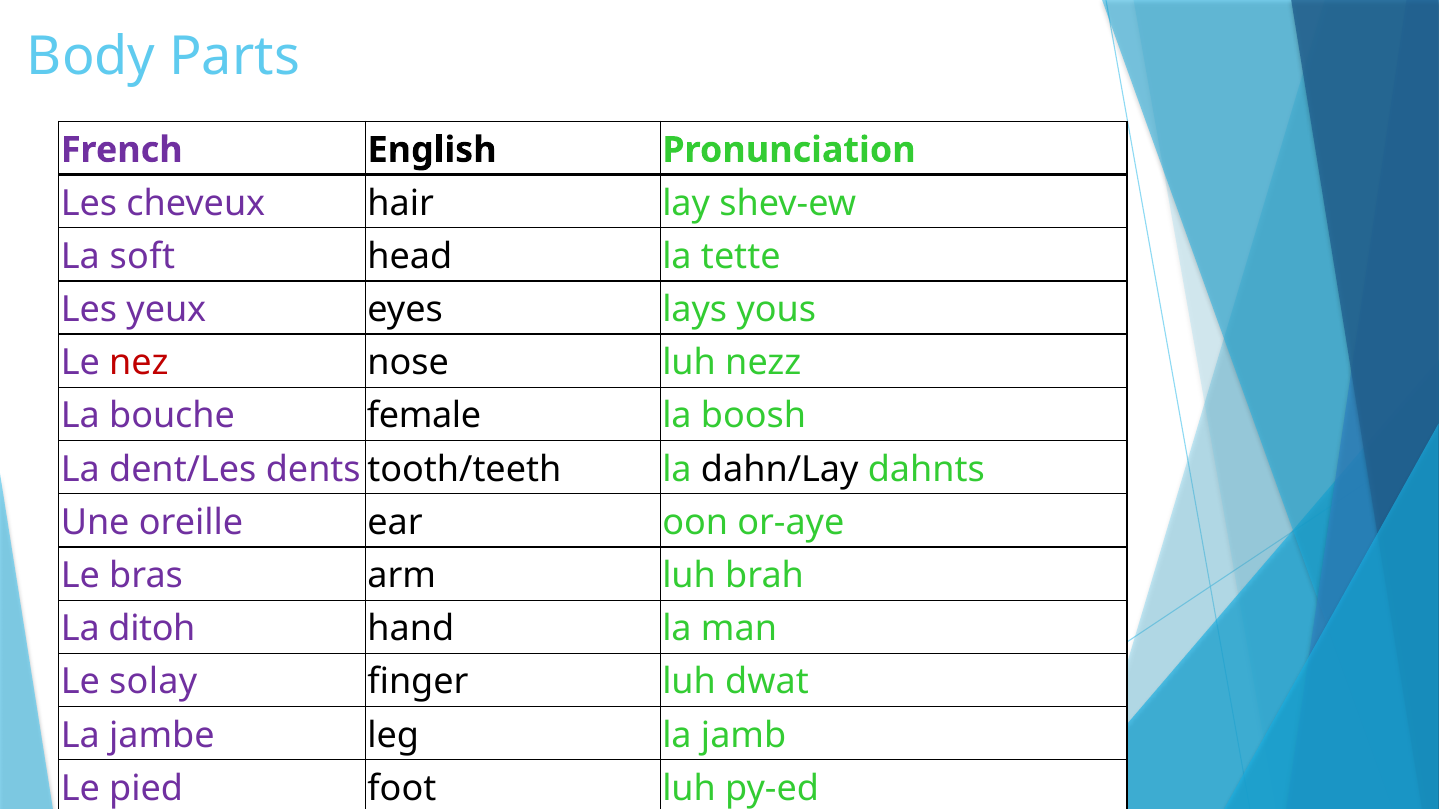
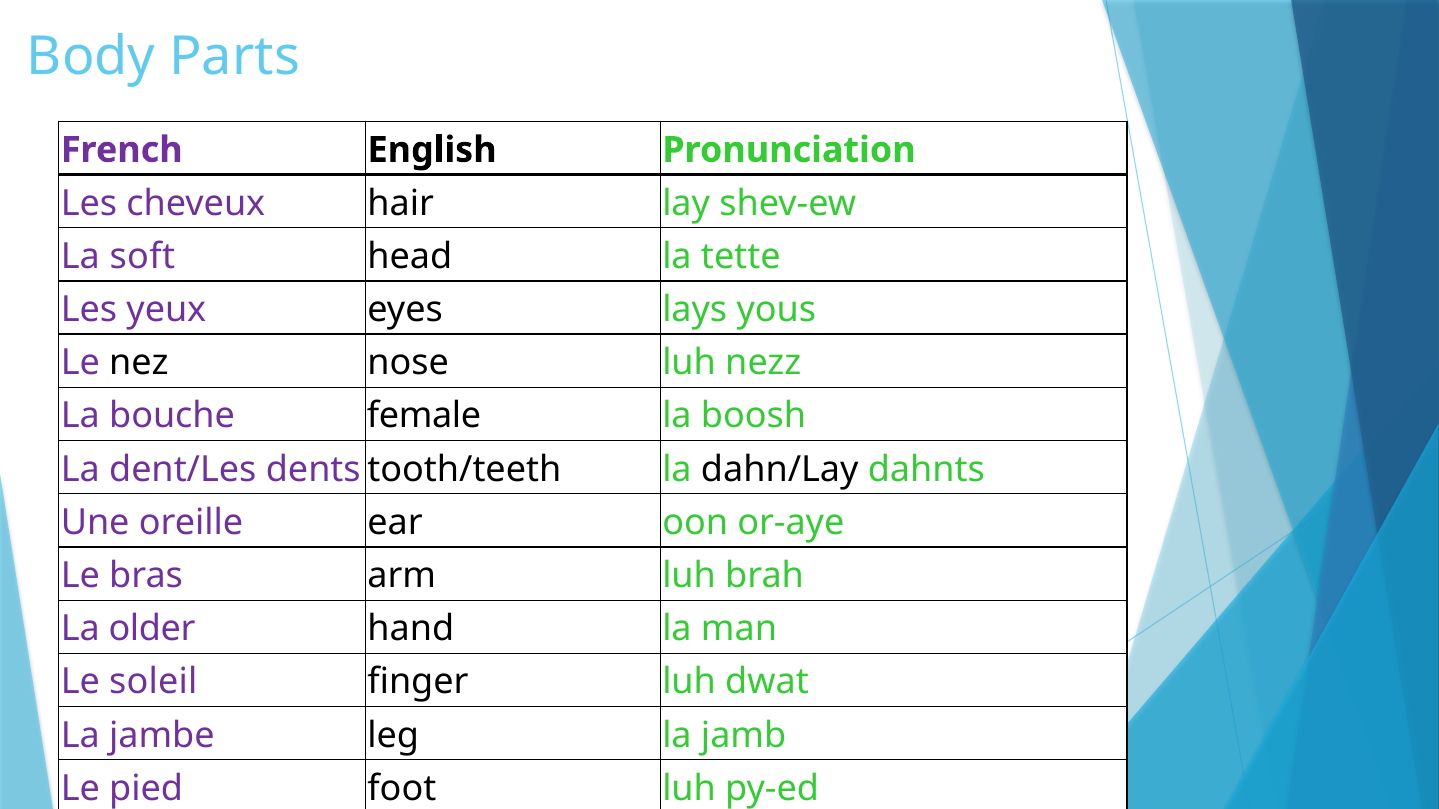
nez colour: red -> black
ditoh: ditoh -> older
solay: solay -> soleil
